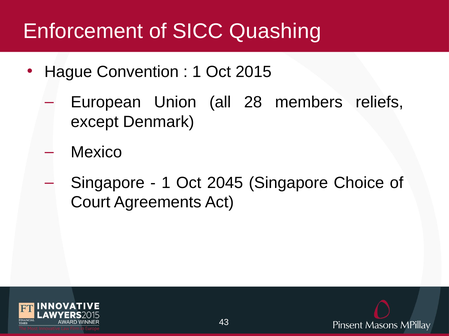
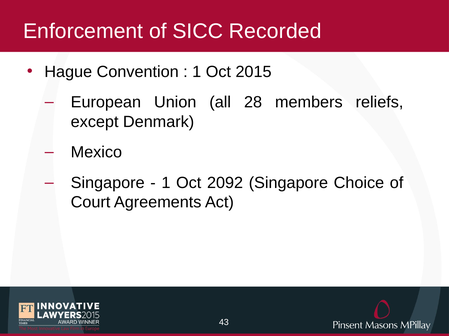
Quashing: Quashing -> Recorded
2045: 2045 -> 2092
